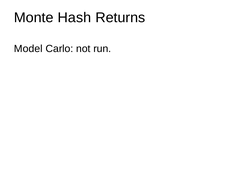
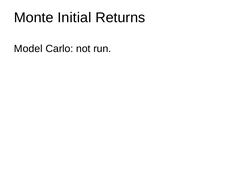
Hash: Hash -> Initial
